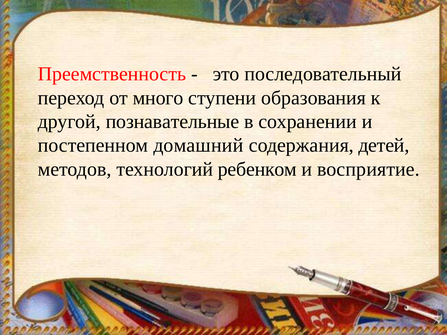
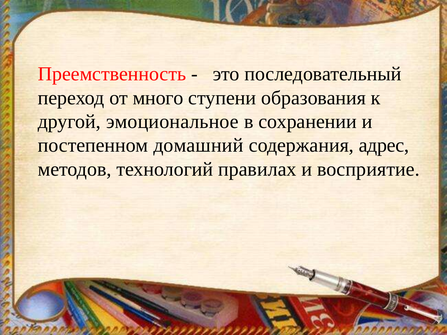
познавательные: познавательные -> эмоциональное
детей: детей -> адрес
ребенком: ребенком -> правилах
